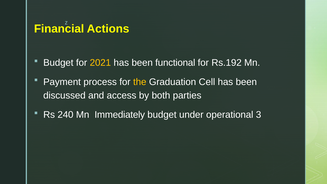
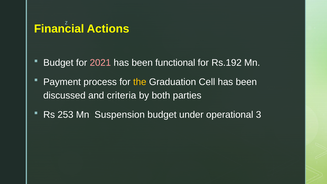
2021 colour: yellow -> pink
access: access -> criteria
240: 240 -> 253
Immediately: Immediately -> Suspension
